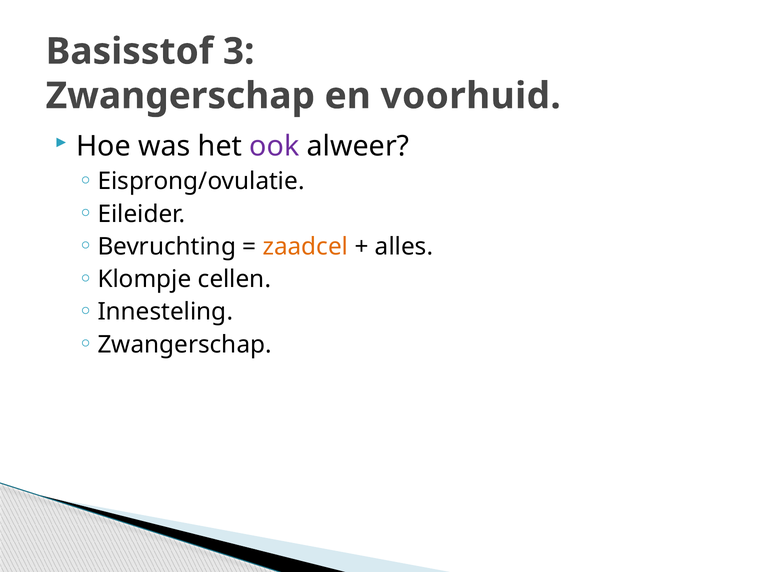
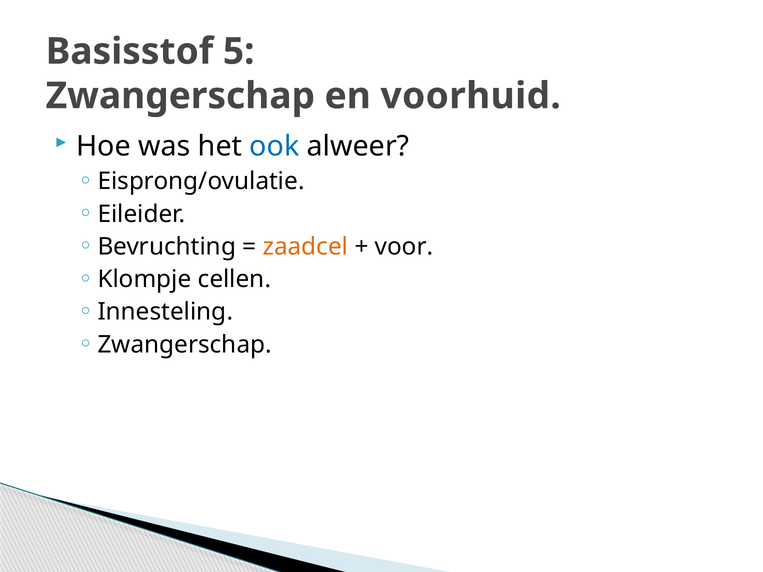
3: 3 -> 5
ook colour: purple -> blue
alles: alles -> voor
